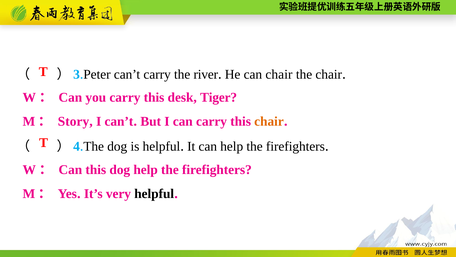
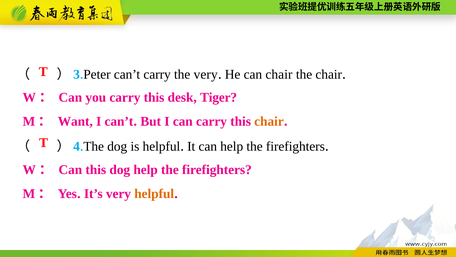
the river: river -> very
Story: Story -> Want
helpful at (154, 193) colour: black -> orange
